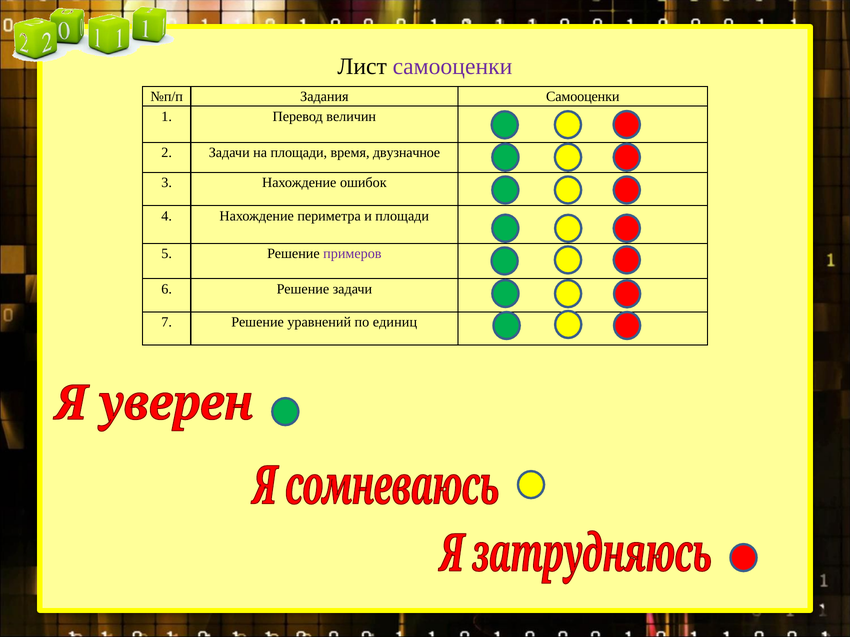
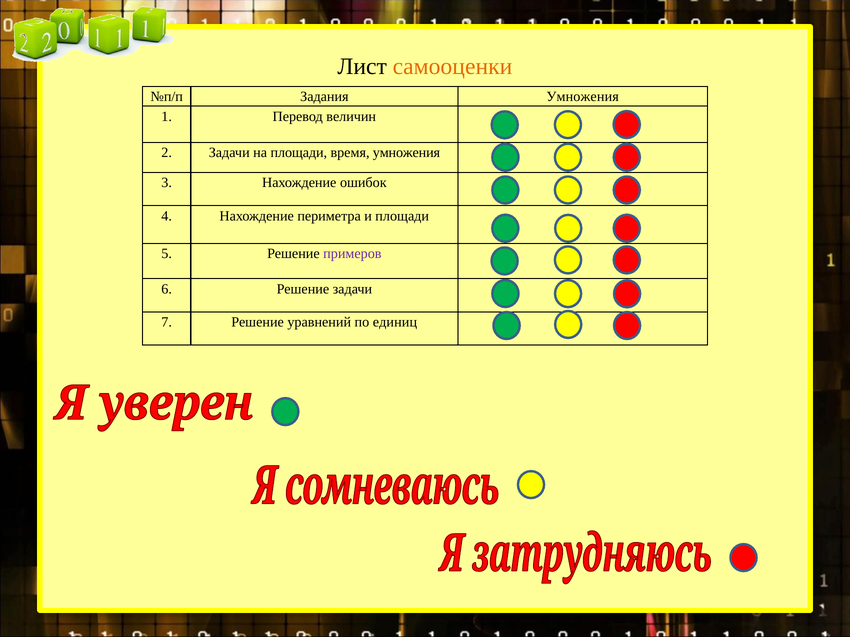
самооценки at (452, 67) colour: purple -> orange
Задания Самооценки: Самооценки -> Умножения
время двузначное: двузначное -> умножения
